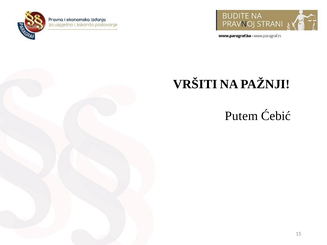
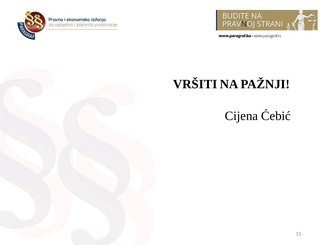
Putem: Putem -> Cijena
